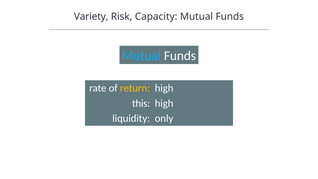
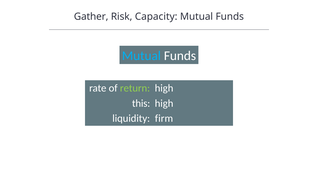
Variety: Variety -> Gather
return colour: yellow -> light green
only: only -> firm
